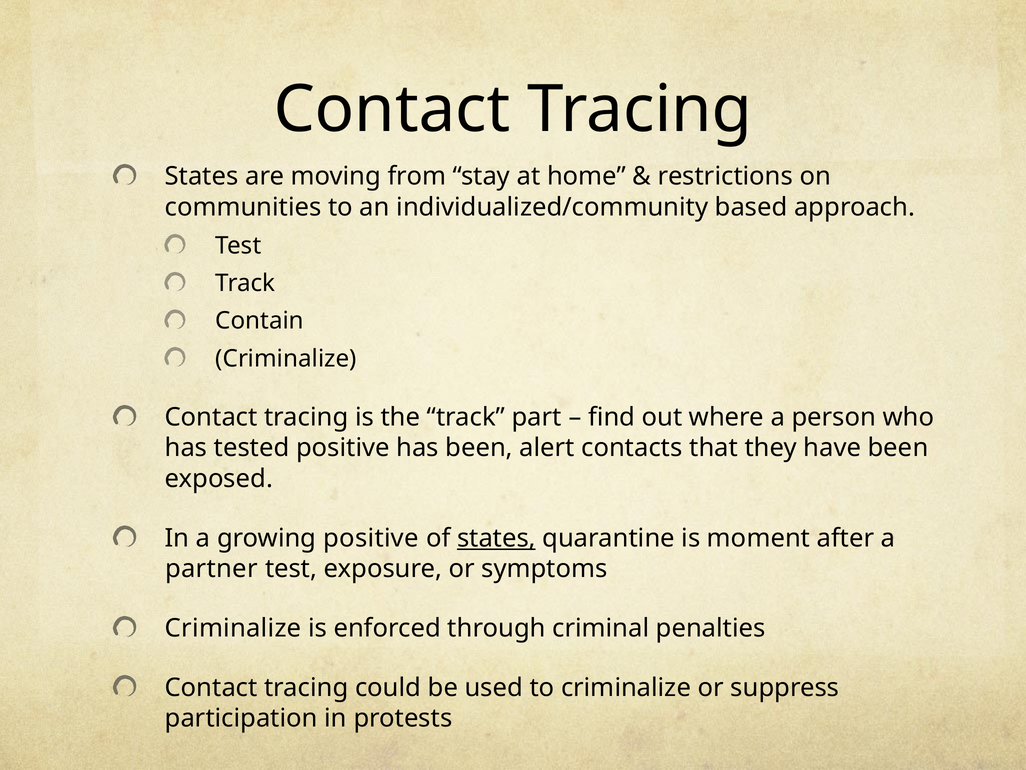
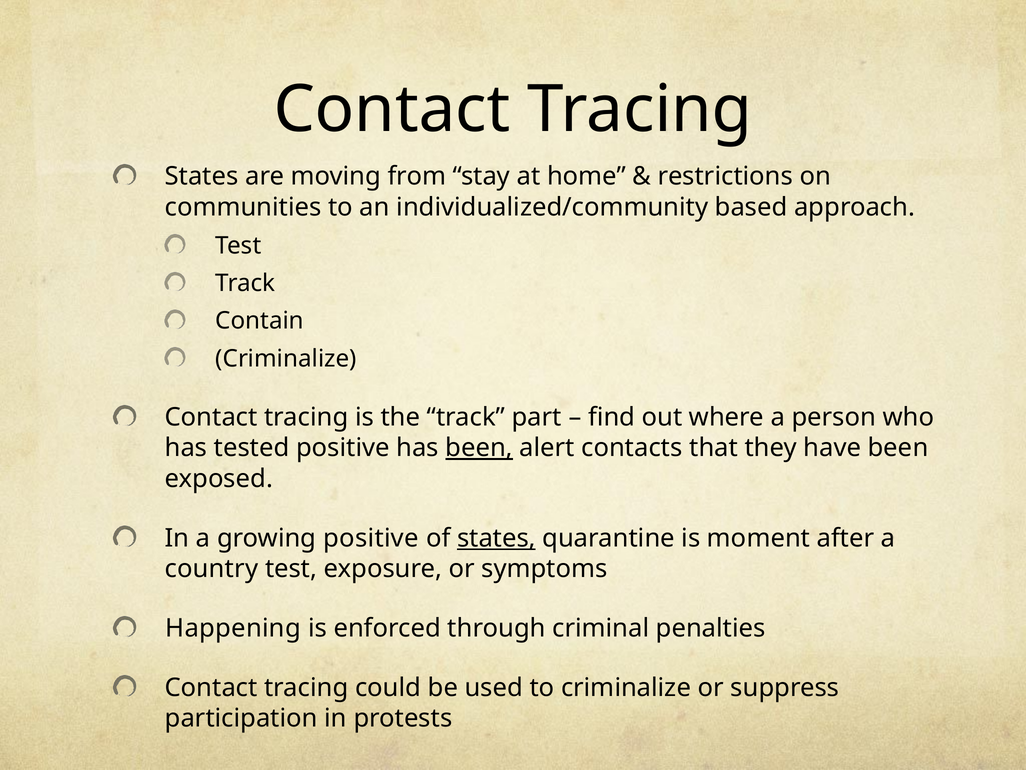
been at (479, 448) underline: none -> present
partner: partner -> country
Criminalize at (233, 628): Criminalize -> Happening
